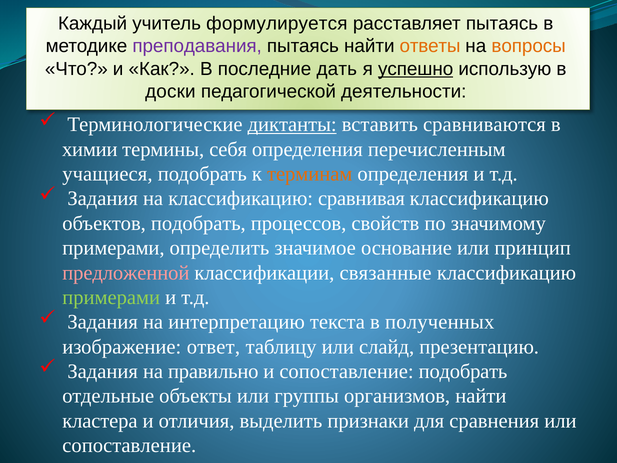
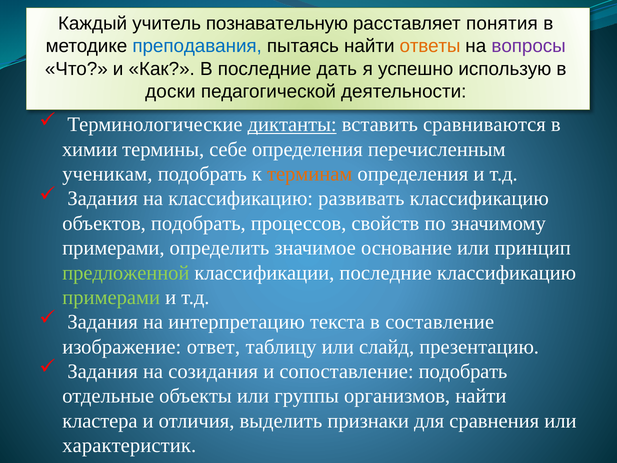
формулируется: формулируется -> познавательную
расставляет пытаясь: пытаясь -> понятия
преподавания colour: purple -> blue
вопросы colour: orange -> purple
успешно underline: present -> none
себя: себя -> себе
учащиеся: учащиеся -> ученикам
сравнивая: сравнивая -> развивать
предложенной colour: pink -> light green
классификации связанные: связанные -> последние
полученных: полученных -> составление
правильно: правильно -> созидания
сопоставление at (129, 445): сопоставление -> характеристик
